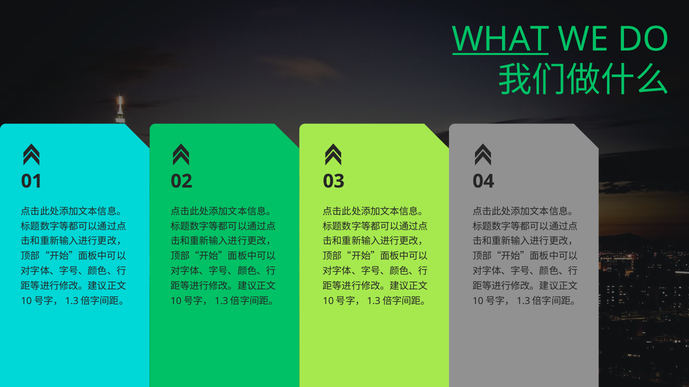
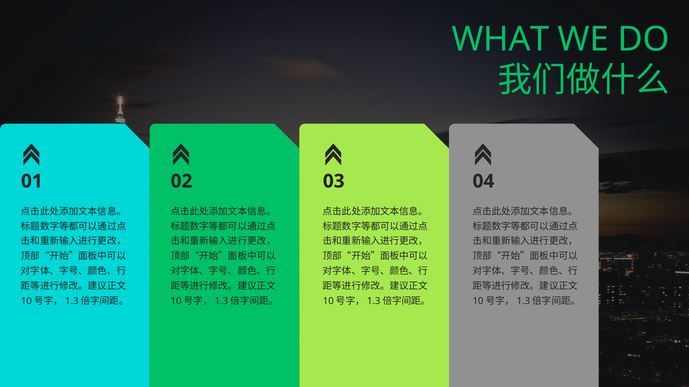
WHAT underline: present -> none
